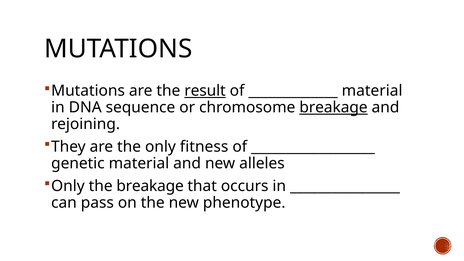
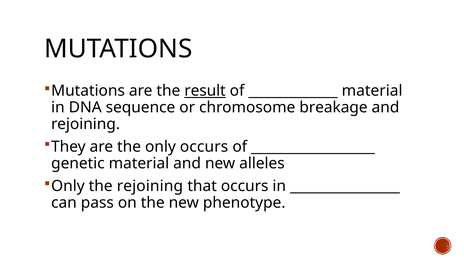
breakage at (333, 107) underline: present -> none
only fitness: fitness -> occurs
the breakage: breakage -> rejoining
